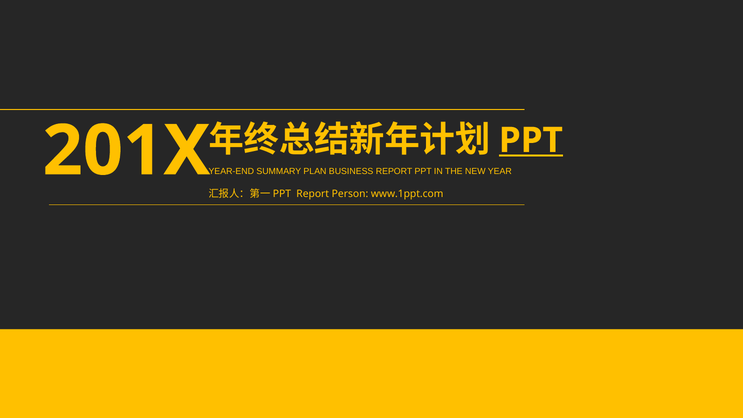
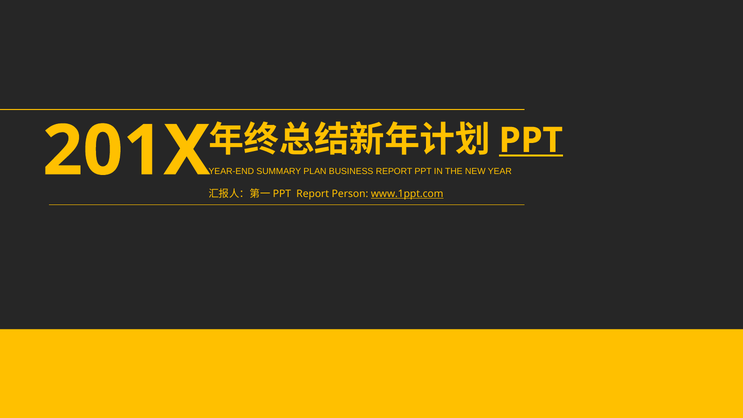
www.1ppt.com underline: none -> present
